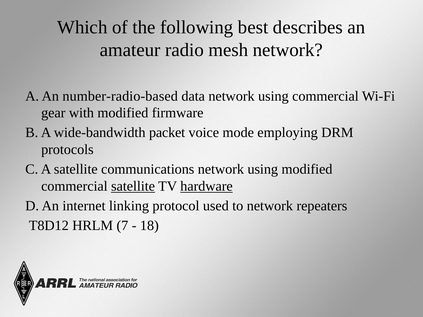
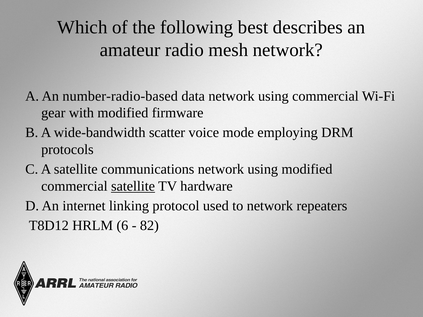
packet: packet -> scatter
hardware underline: present -> none
7: 7 -> 6
18: 18 -> 82
